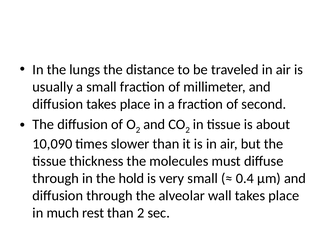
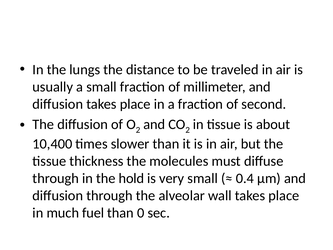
10,090: 10,090 -> 10,400
rest: rest -> fuel
than 2: 2 -> 0
